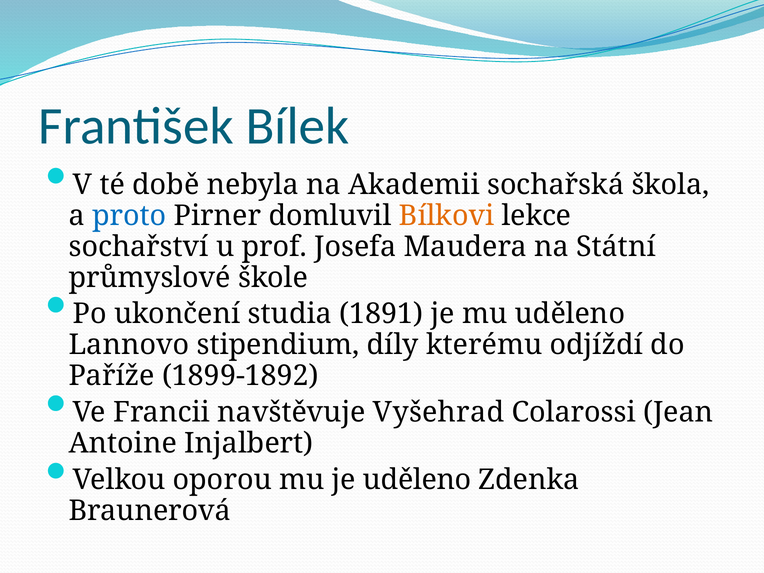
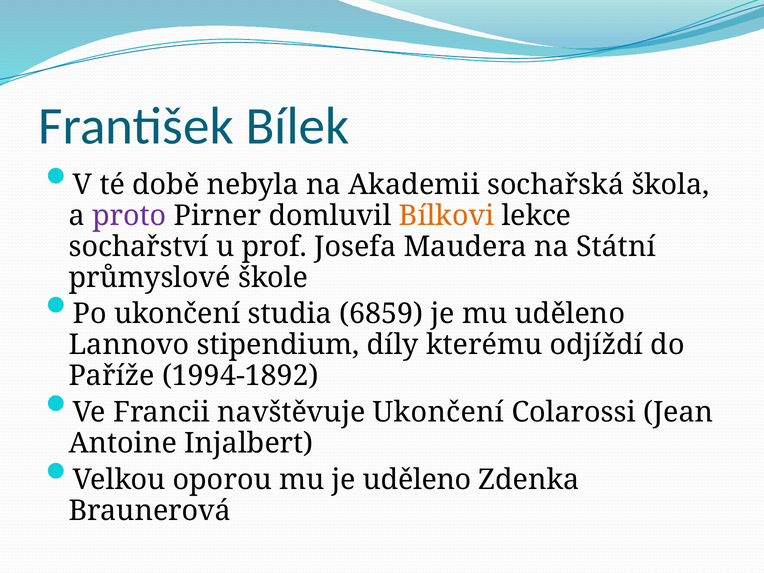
proto colour: blue -> purple
1891: 1891 -> 6859
1899-1892: 1899-1892 -> 1994-1892
navštěvuje Vyšehrad: Vyšehrad -> Ukončení
